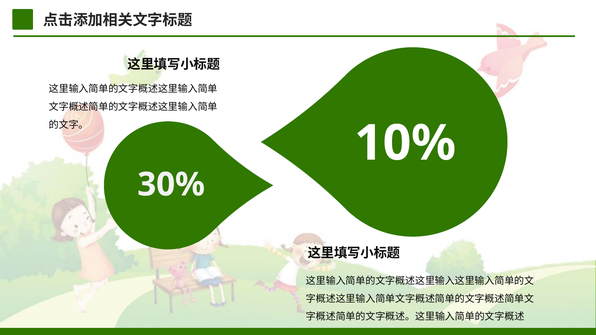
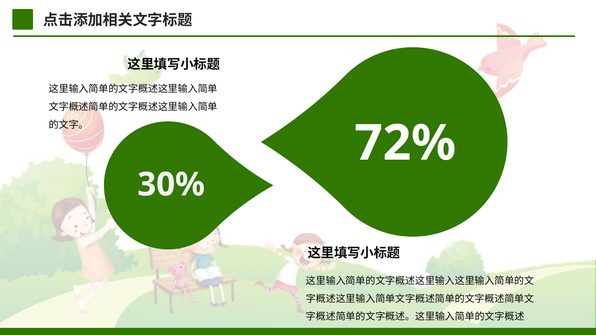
10%: 10% -> 72%
